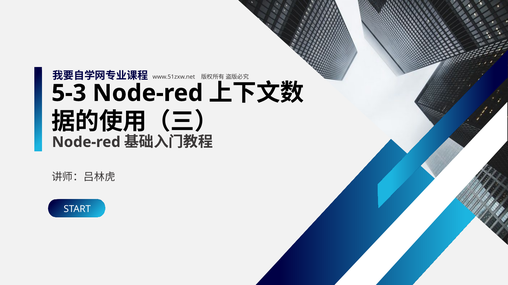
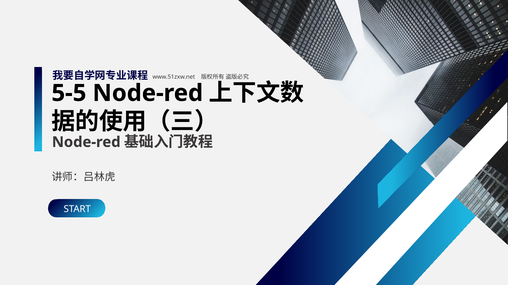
5-3: 5-3 -> 5-5
